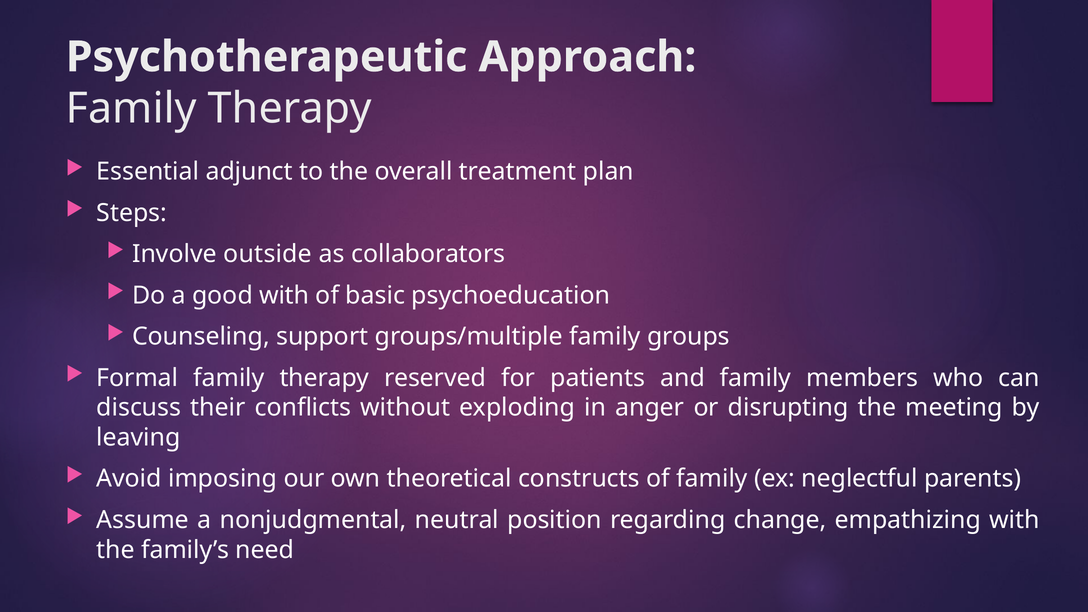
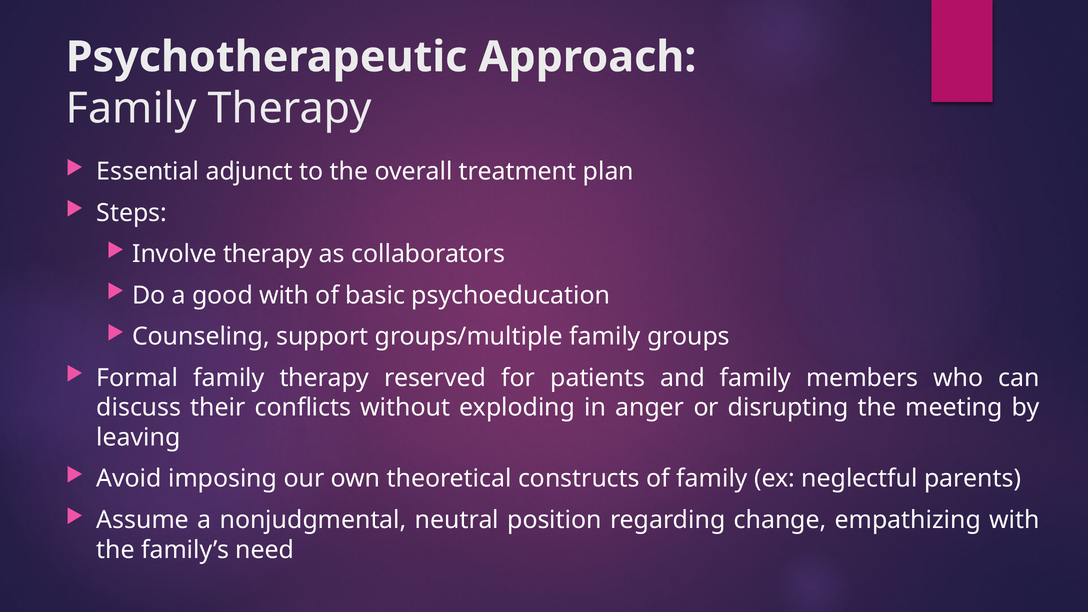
Involve outside: outside -> therapy
